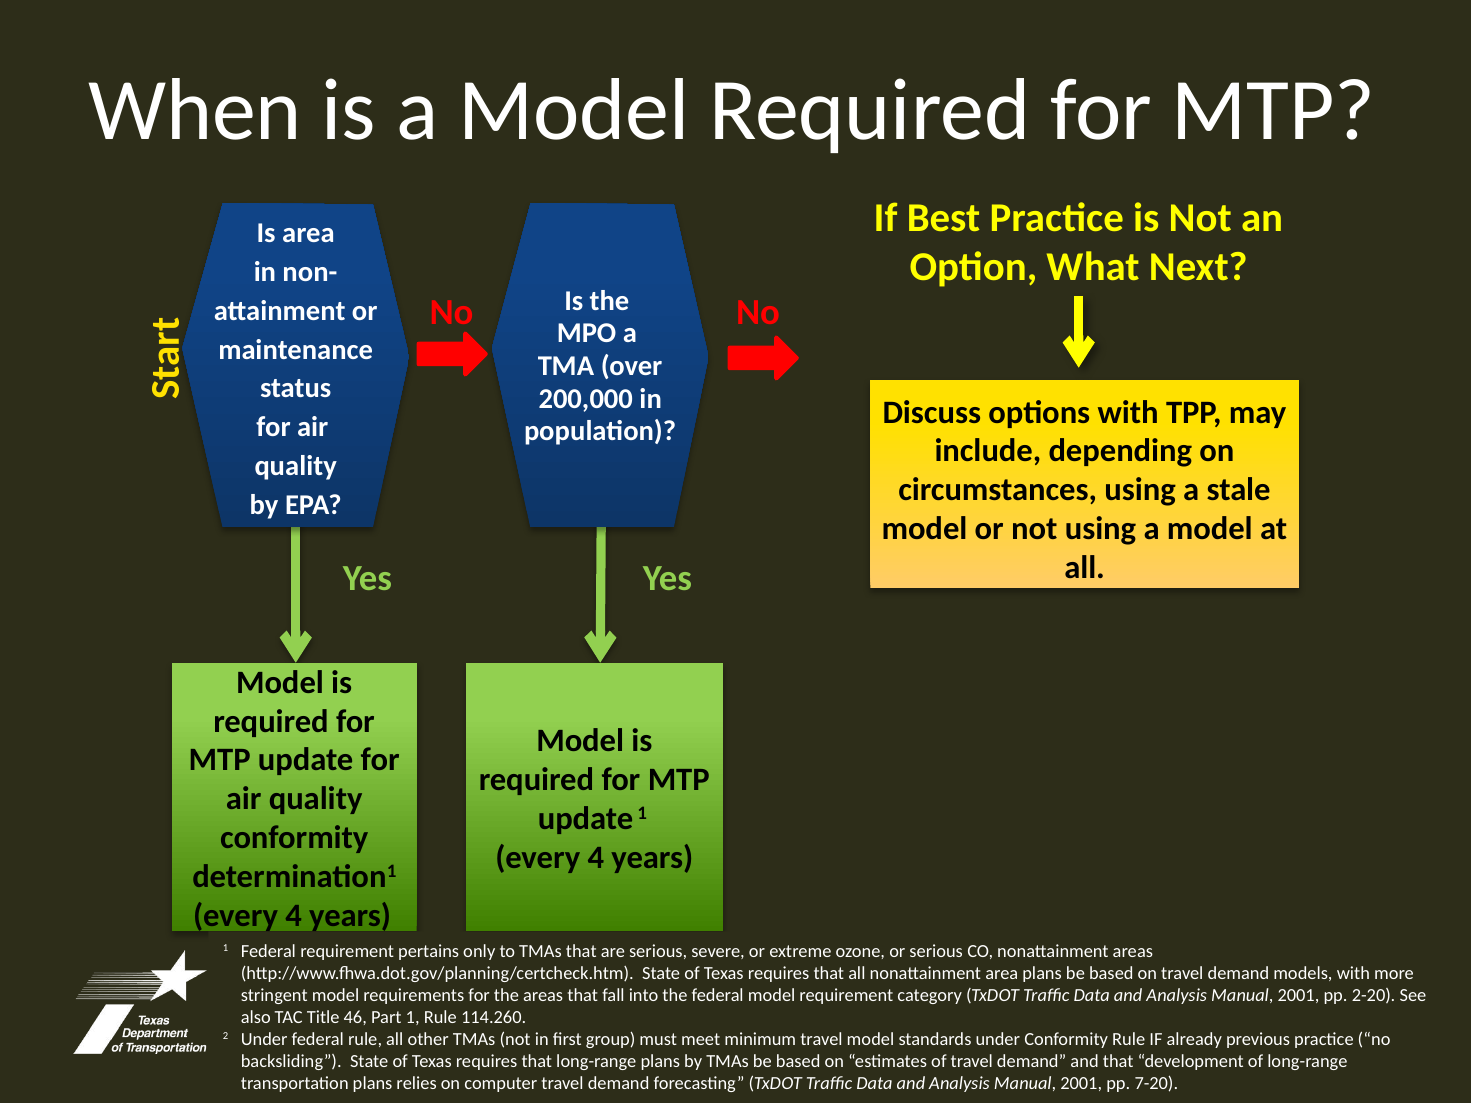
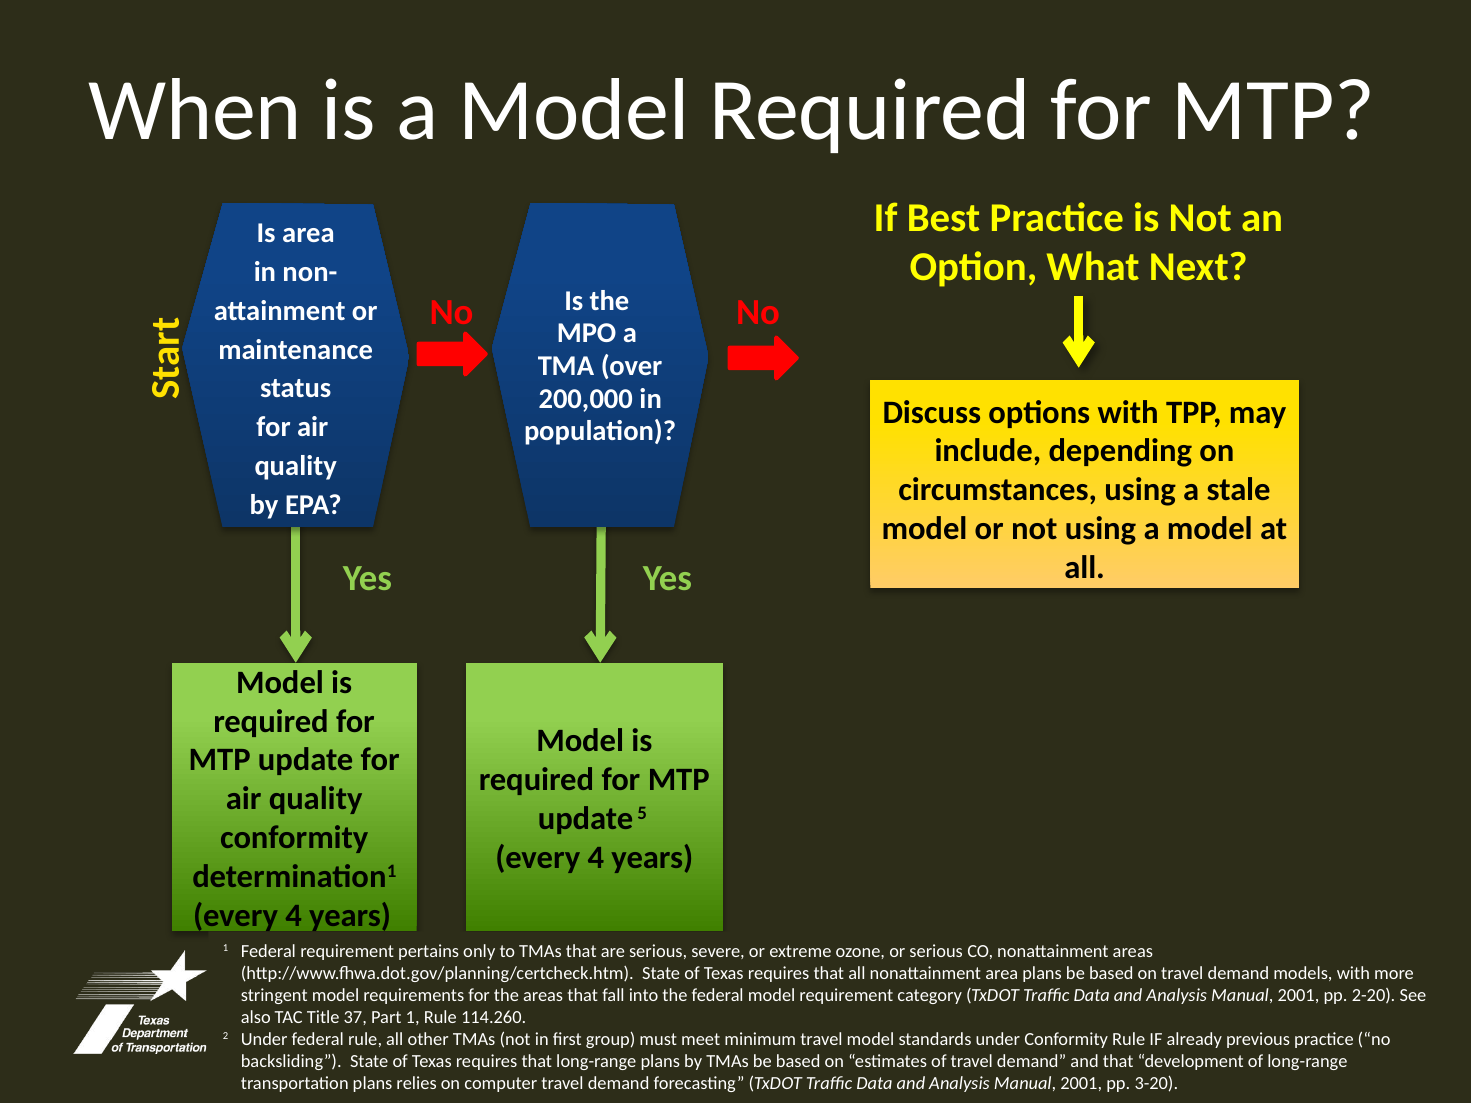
update 1: 1 -> 5
46: 46 -> 37
7-20: 7-20 -> 3-20
